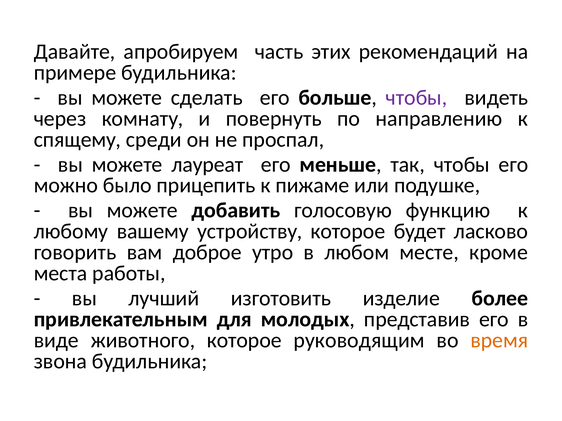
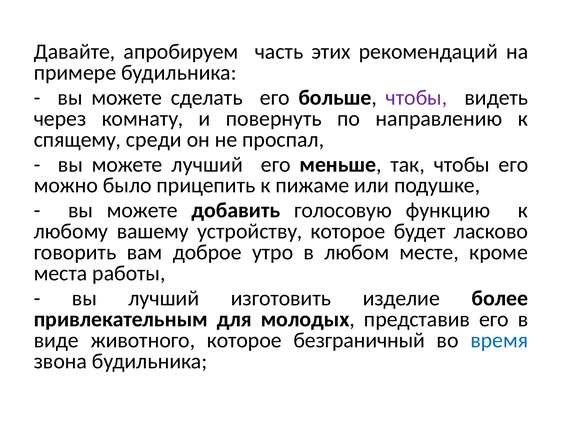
можете лауреат: лауреат -> лучший
руководящим: руководящим -> безграничный
время colour: orange -> blue
